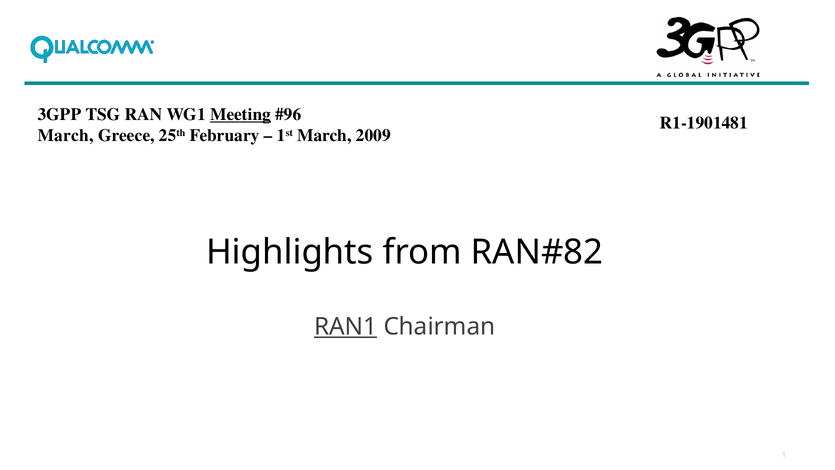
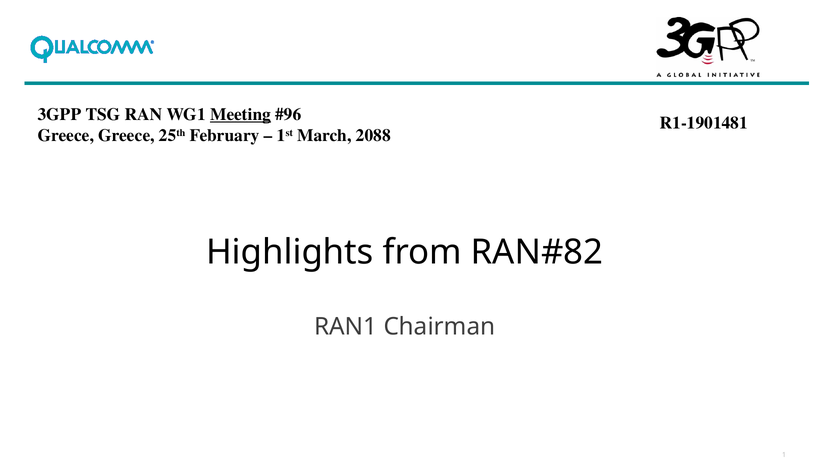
March at (66, 136): March -> Greece
2009: 2009 -> 2088
RAN1 underline: present -> none
